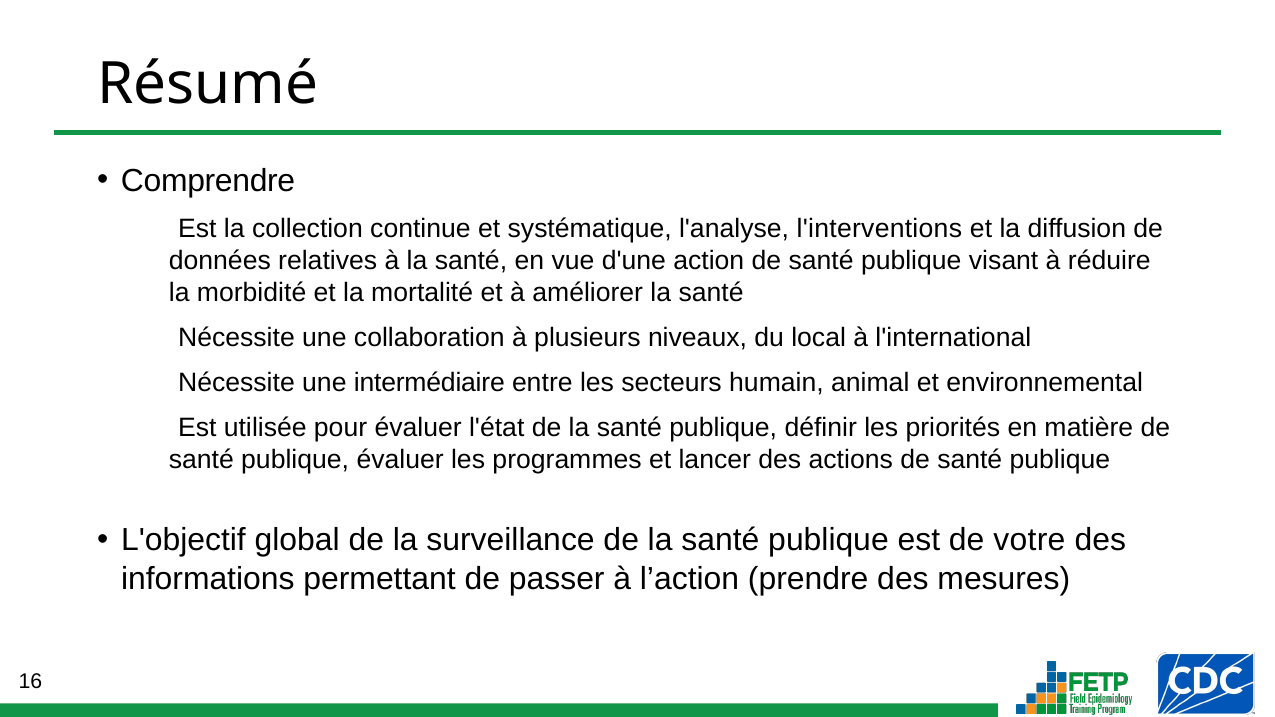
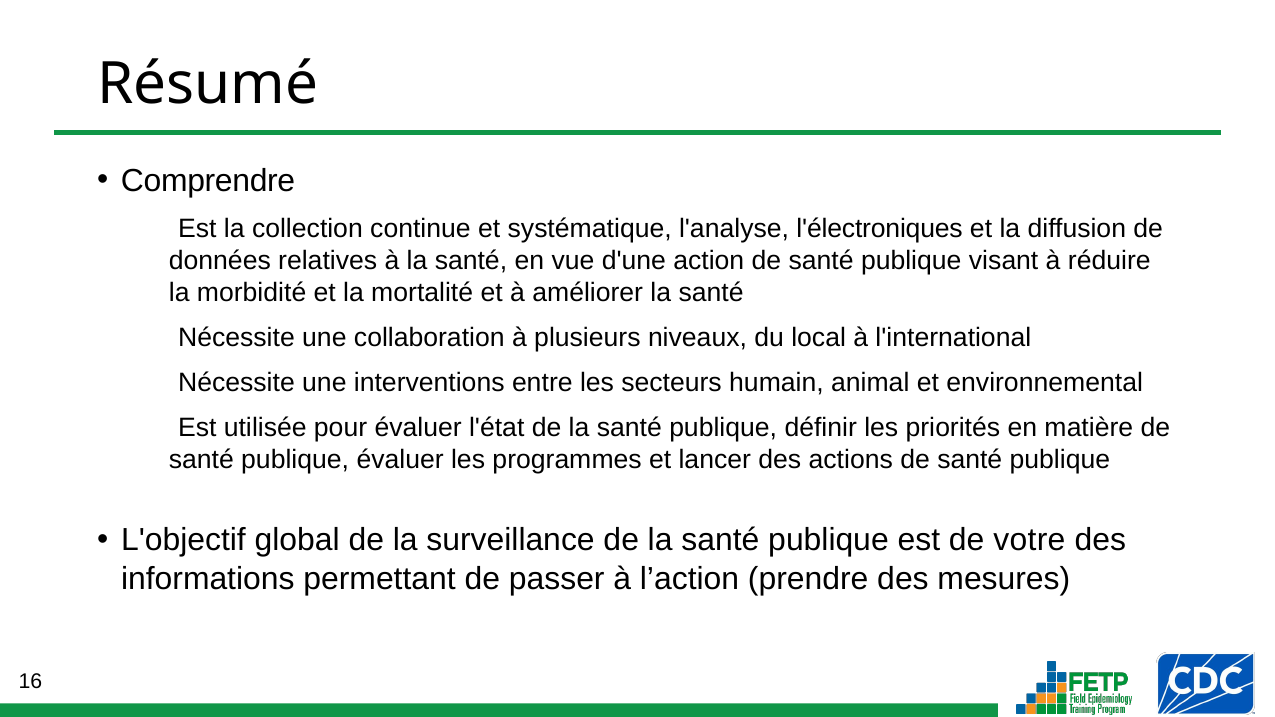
l'interventions: l'interventions -> l'électroniques
intermédiaire: intermédiaire -> interventions
